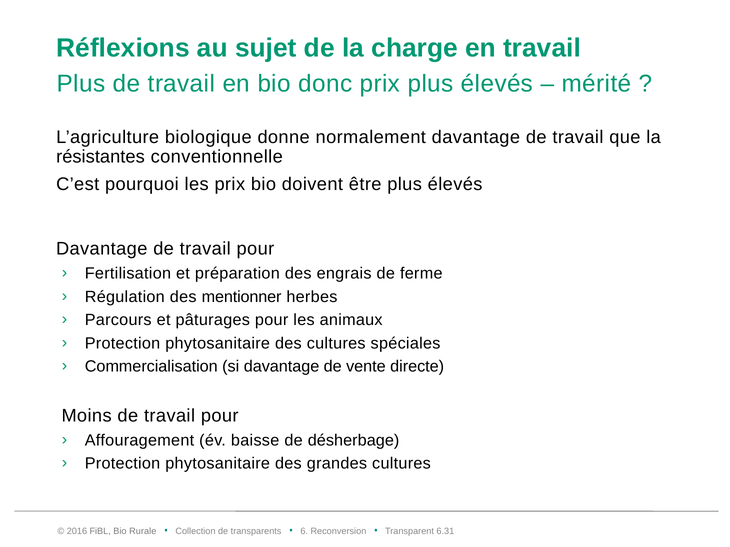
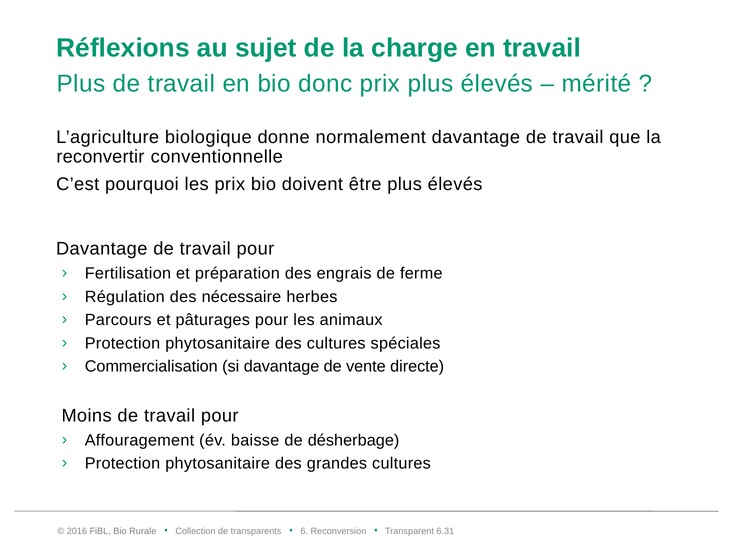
résistantes: résistantes -> reconvertir
mentionner: mentionner -> nécessaire
